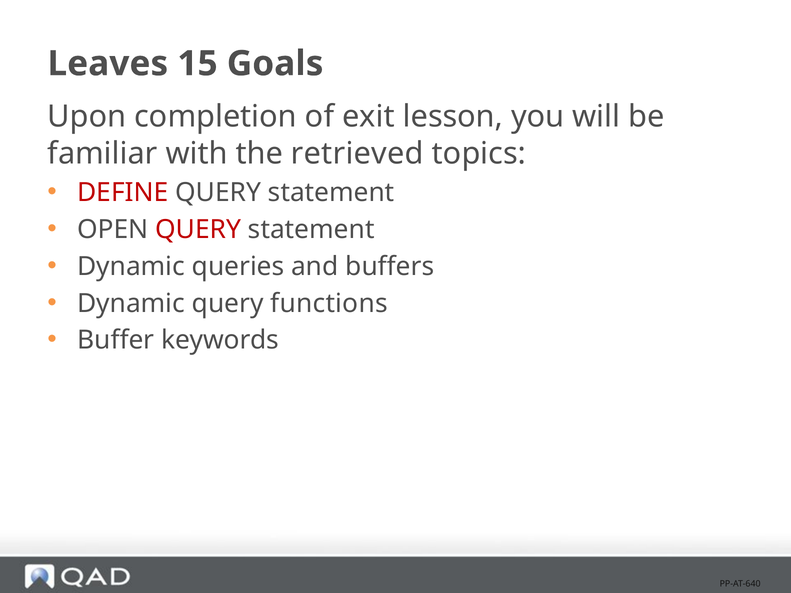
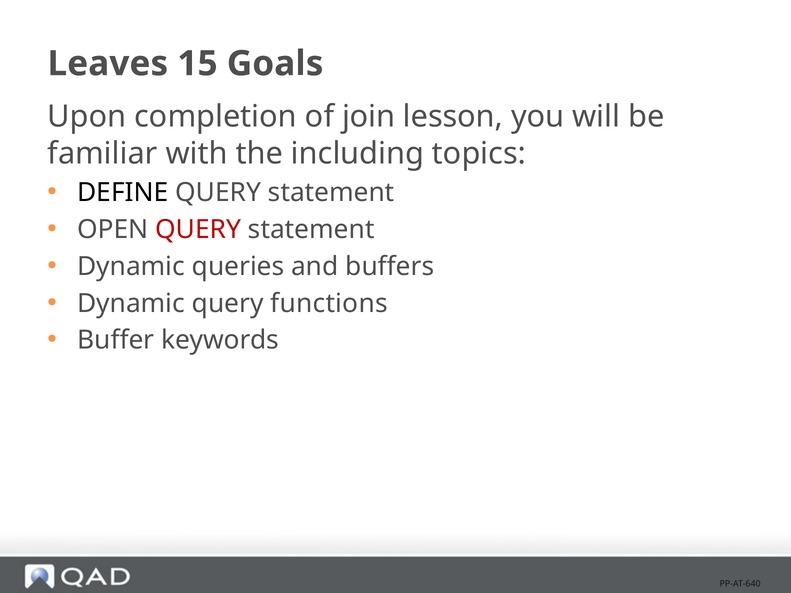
exit: exit -> join
retrieved: retrieved -> including
DEFINE colour: red -> black
